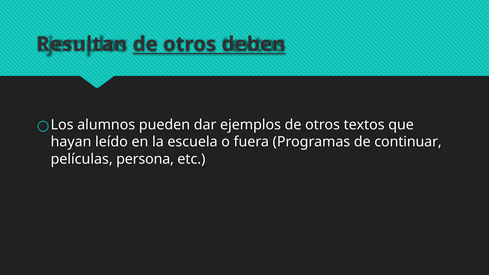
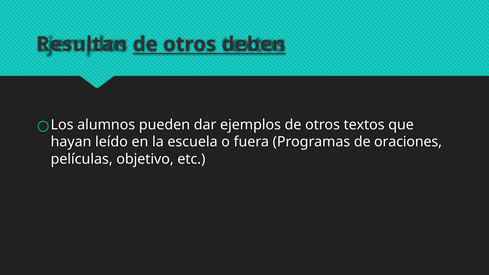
continuar: continuar -> oraciones
persona: persona -> objetivo
